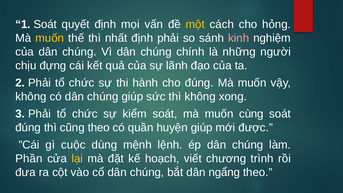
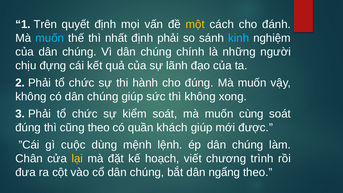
1 Soát: Soát -> Trên
hỏng: hỏng -> đánh
muốn at (50, 38) colour: yellow -> light blue
kinh colour: pink -> light blue
huyện: huyện -> khách
Phần: Phần -> Chân
